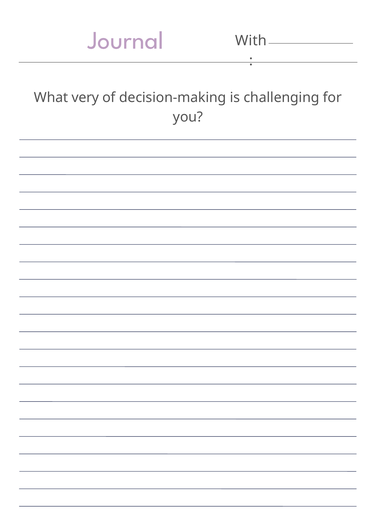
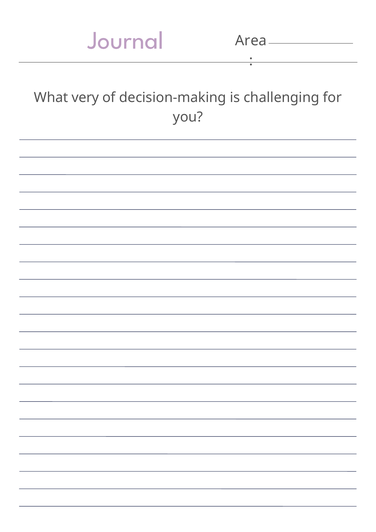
With: With -> Area
